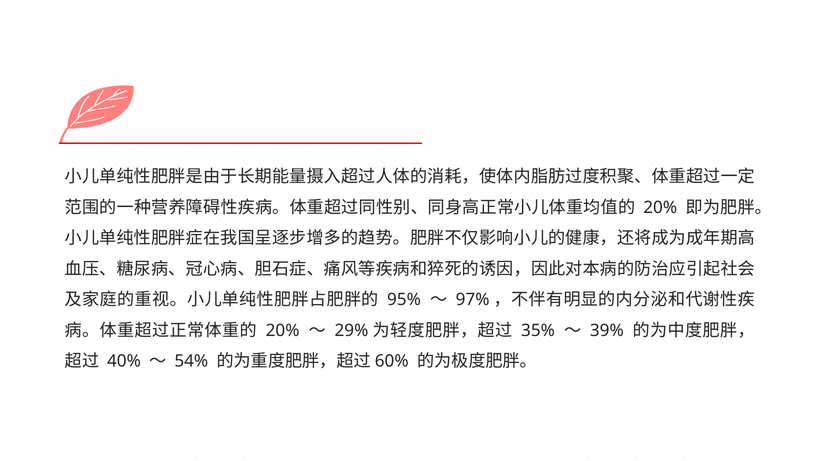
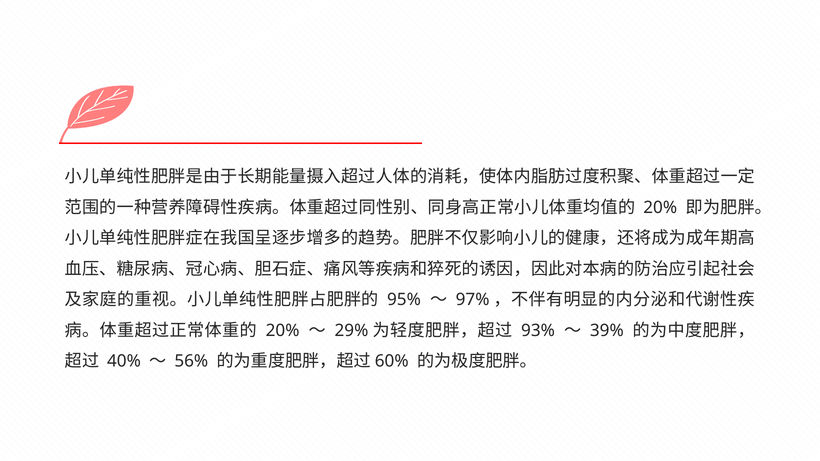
35%: 35% -> 93%
54%: 54% -> 56%
